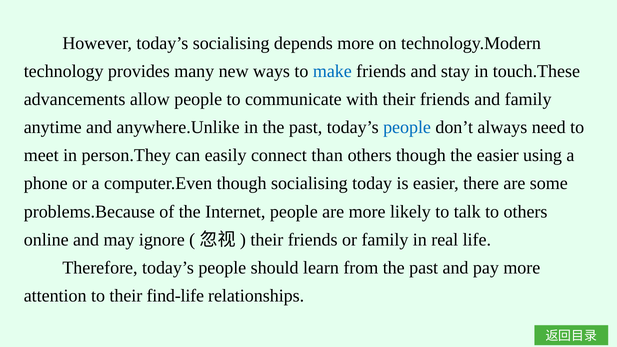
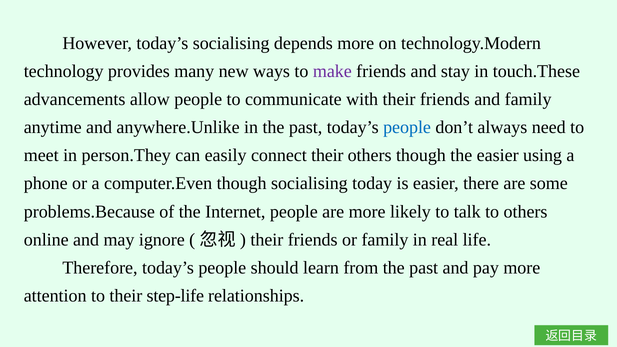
make colour: blue -> purple
connect than: than -> their
find-life: find-life -> step-life
